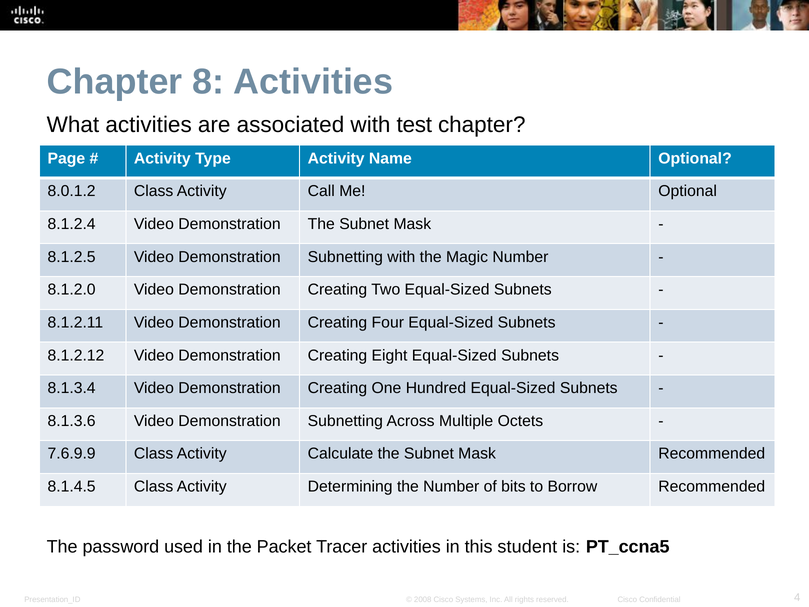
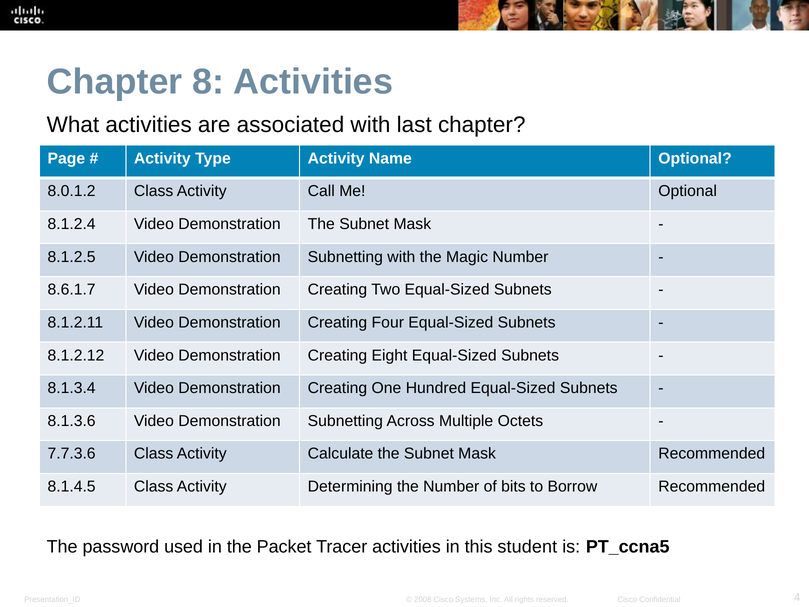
test: test -> last
8.1.2.0: 8.1.2.0 -> 8.6.1.7
7.6.9.9: 7.6.9.9 -> 7.7.3.6
